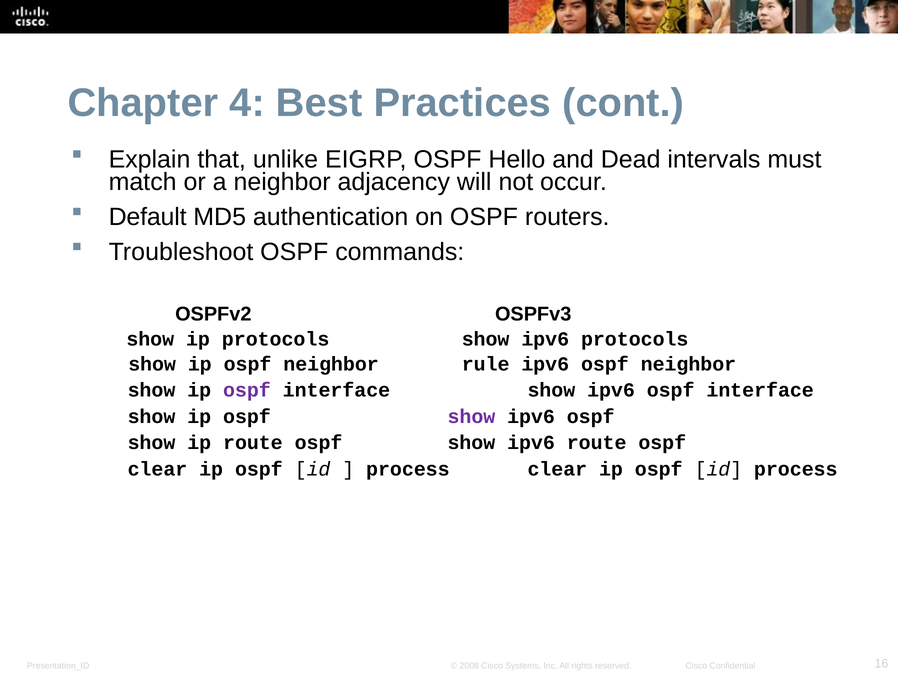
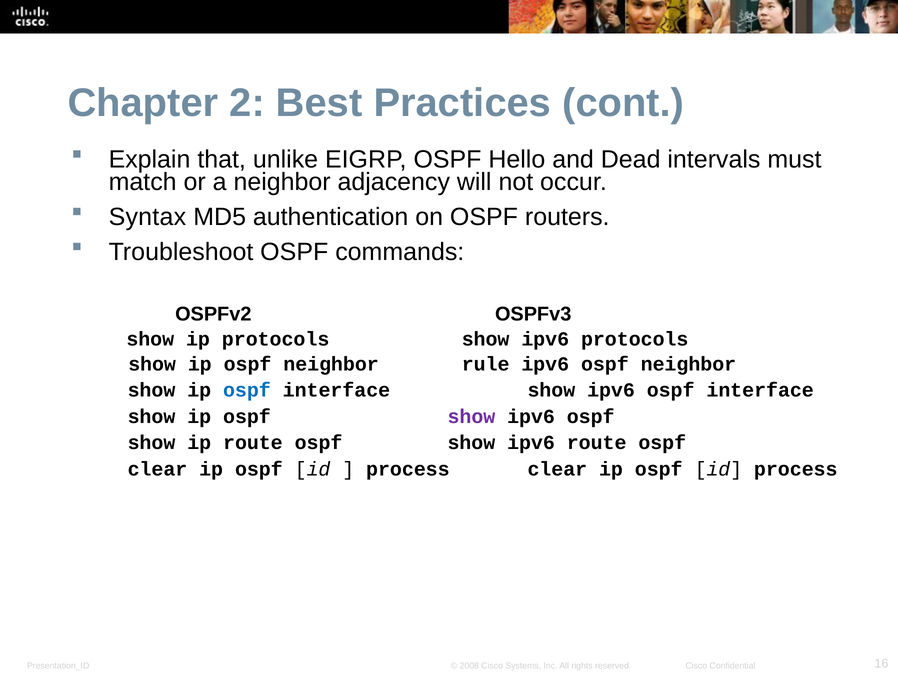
4: 4 -> 2
Default: Default -> Syntax
ospf at (247, 390) colour: purple -> blue
